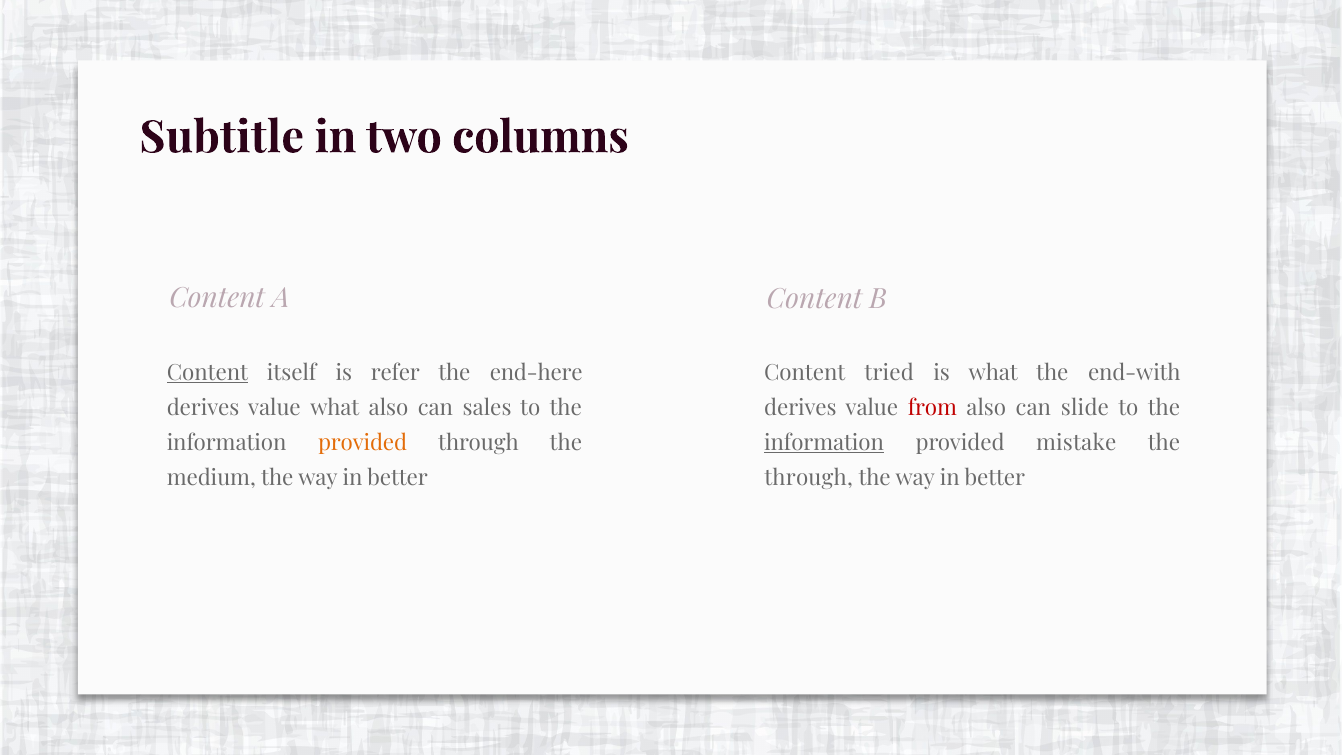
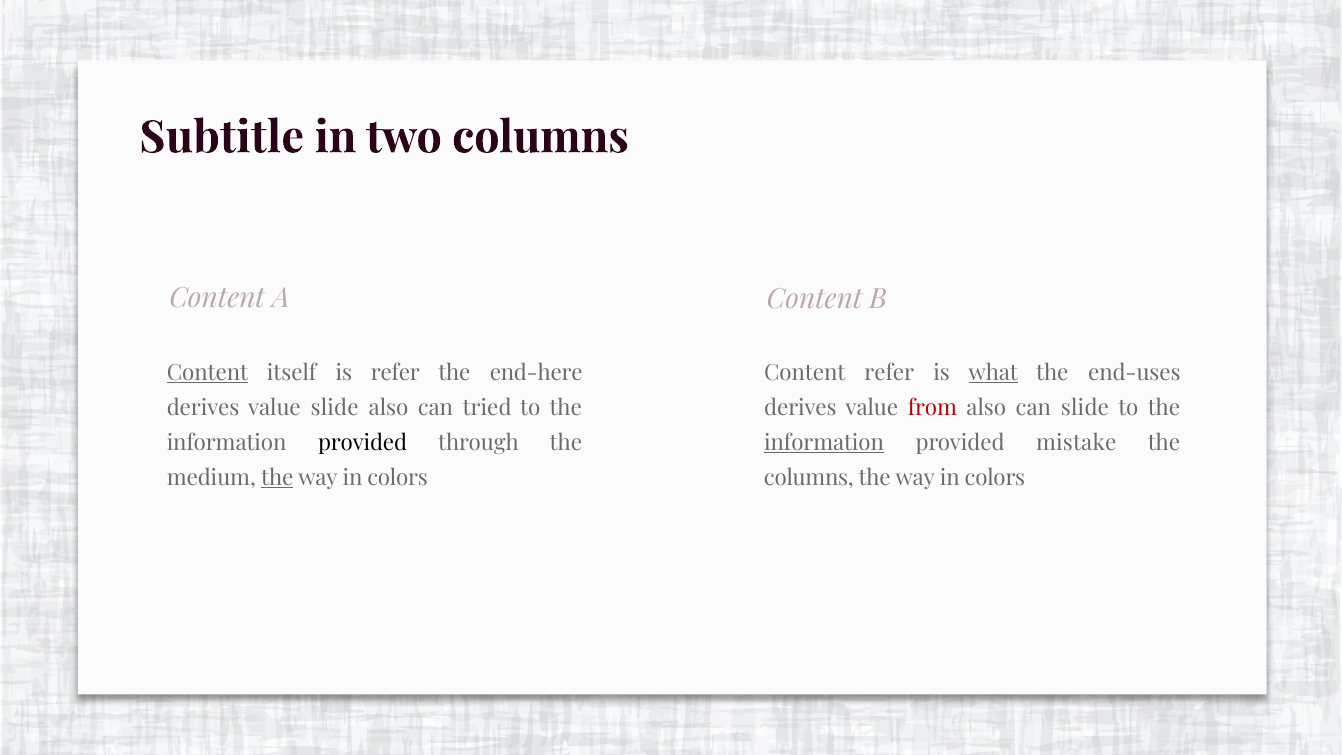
Content tried: tried -> refer
what at (993, 373) underline: none -> present
end-with: end-with -> end-uses
value what: what -> slide
sales: sales -> tried
provided at (363, 443) colour: orange -> black
through at (809, 478): through -> columns
better at (995, 478): better -> colors
the at (277, 478) underline: none -> present
better at (398, 478): better -> colors
